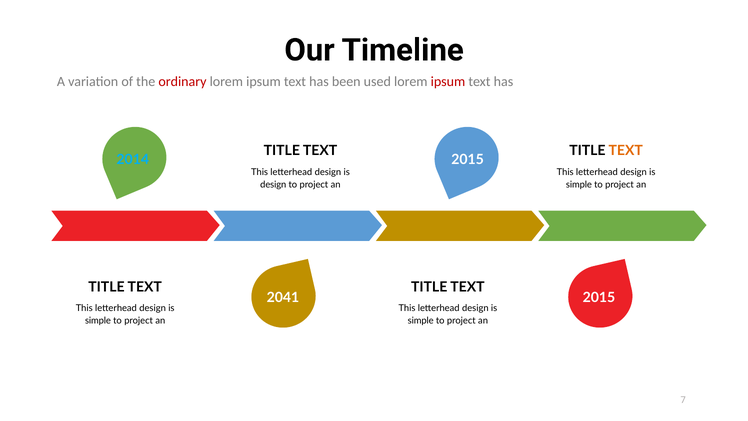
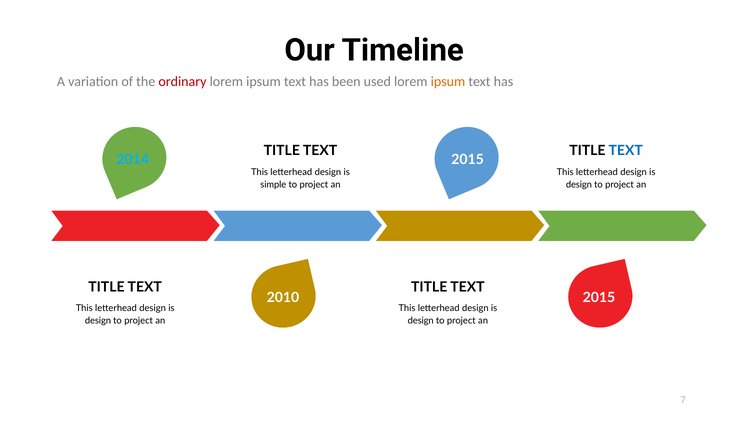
ipsum at (448, 82) colour: red -> orange
TEXT at (626, 151) colour: orange -> blue
design at (273, 184): design -> simple
simple at (579, 184): simple -> design
2041: 2041 -> 2010
simple at (98, 320): simple -> design
simple at (421, 320): simple -> design
